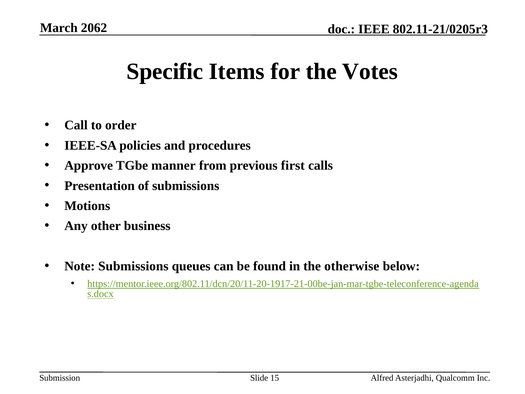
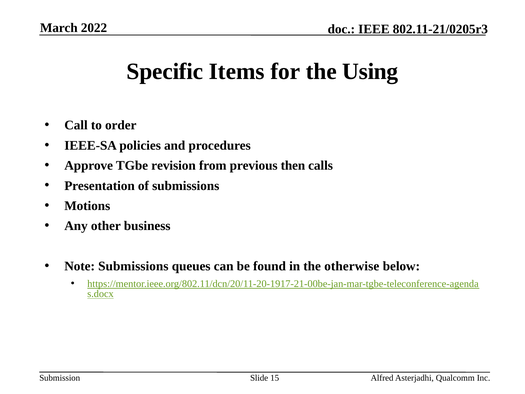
2062: 2062 -> 2022
Votes: Votes -> Using
manner: manner -> revision
first: first -> then
